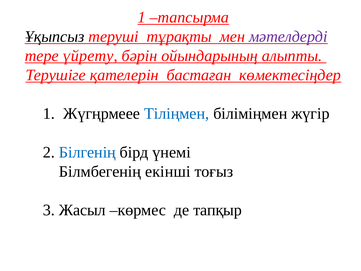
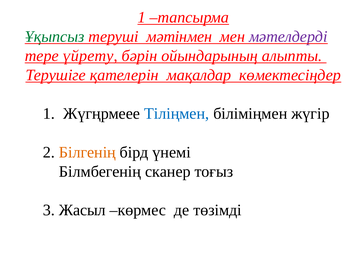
Ұқыпсыз colour: black -> green
тұрақты: тұрақты -> мәтінмен
бастаған: бастаған -> мақалдар
Білгенің colour: blue -> orange
екінші: екінші -> сканер
тапқыр: тапқыр -> төзімді
